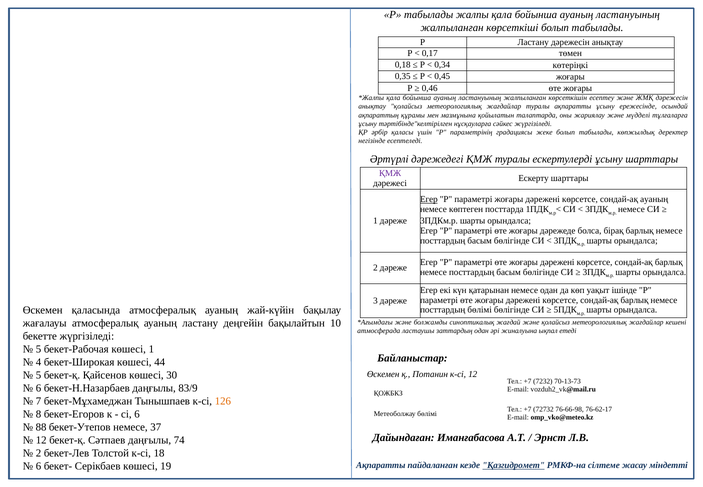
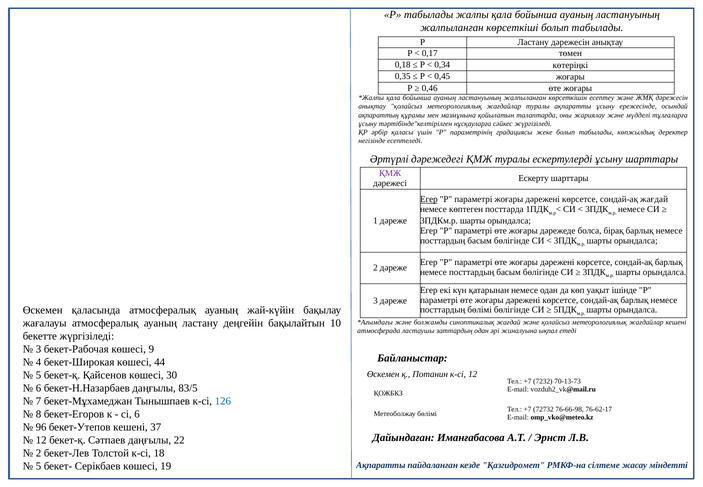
сондай-ақ ауаның: ауаның -> жағдай
5 at (39, 349): 5 -> 3
көшесі 1: 1 -> 9
83/9: 83/9 -> 83/5
126 colour: orange -> blue
88: 88 -> 96
бекет-Утепов немесе: немесе -> кешені
74: 74 -> 22
6 at (39, 466): 6 -> 5
Қазгидромет underline: present -> none
